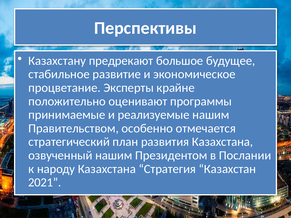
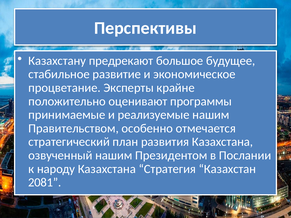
2021: 2021 -> 2081
